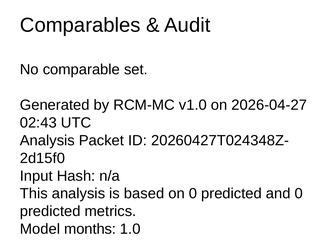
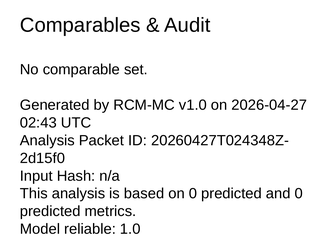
months: months -> reliable
